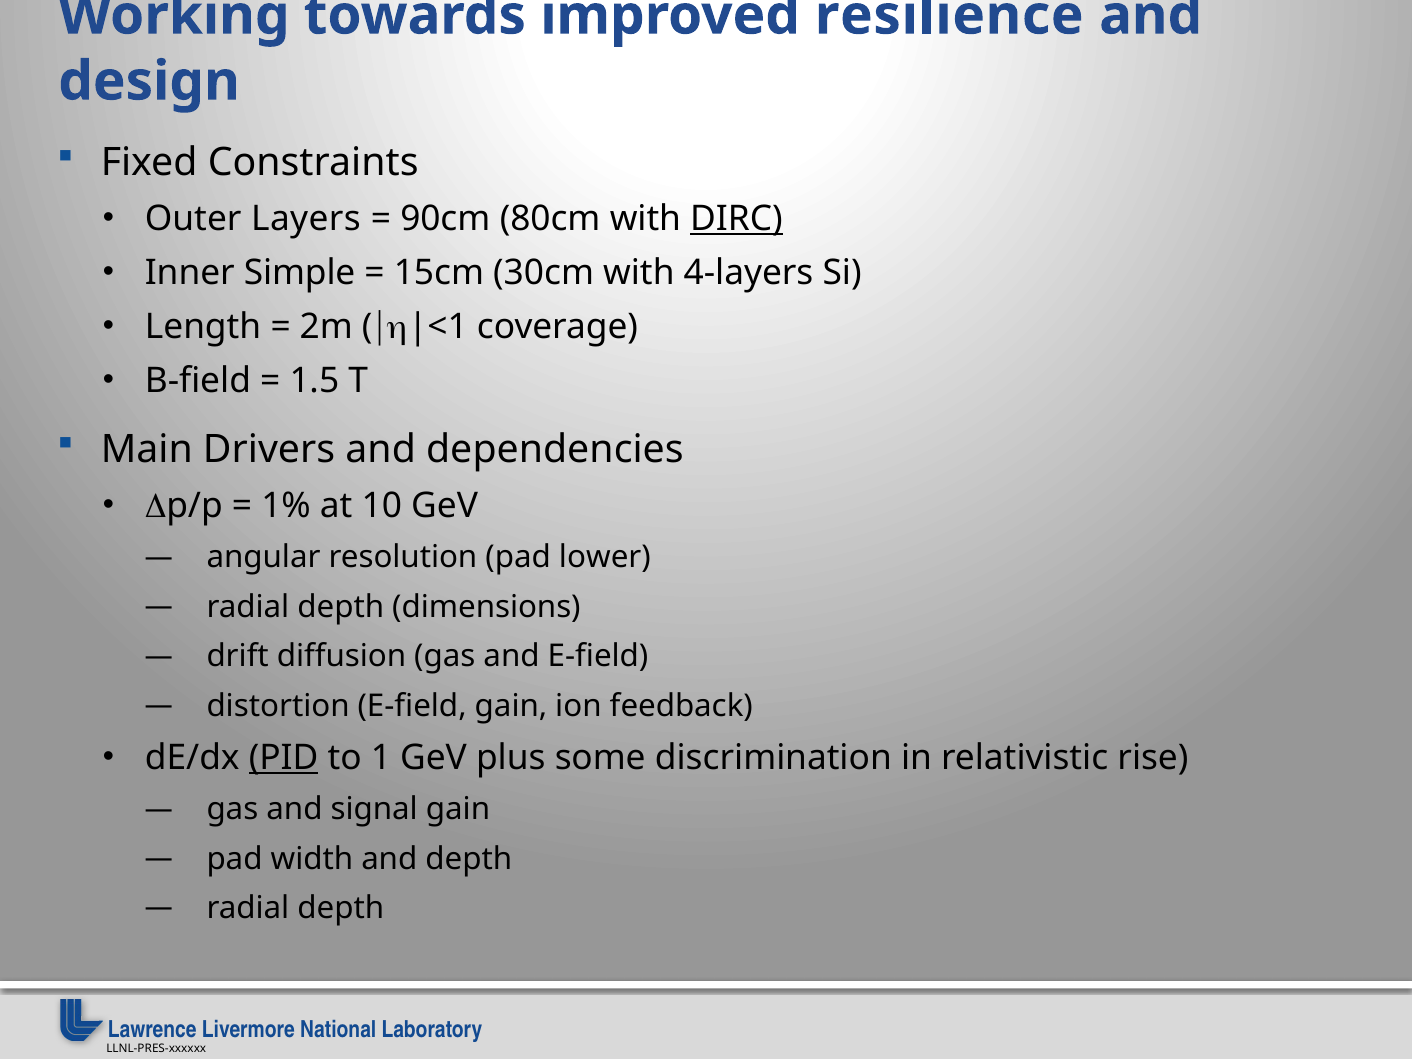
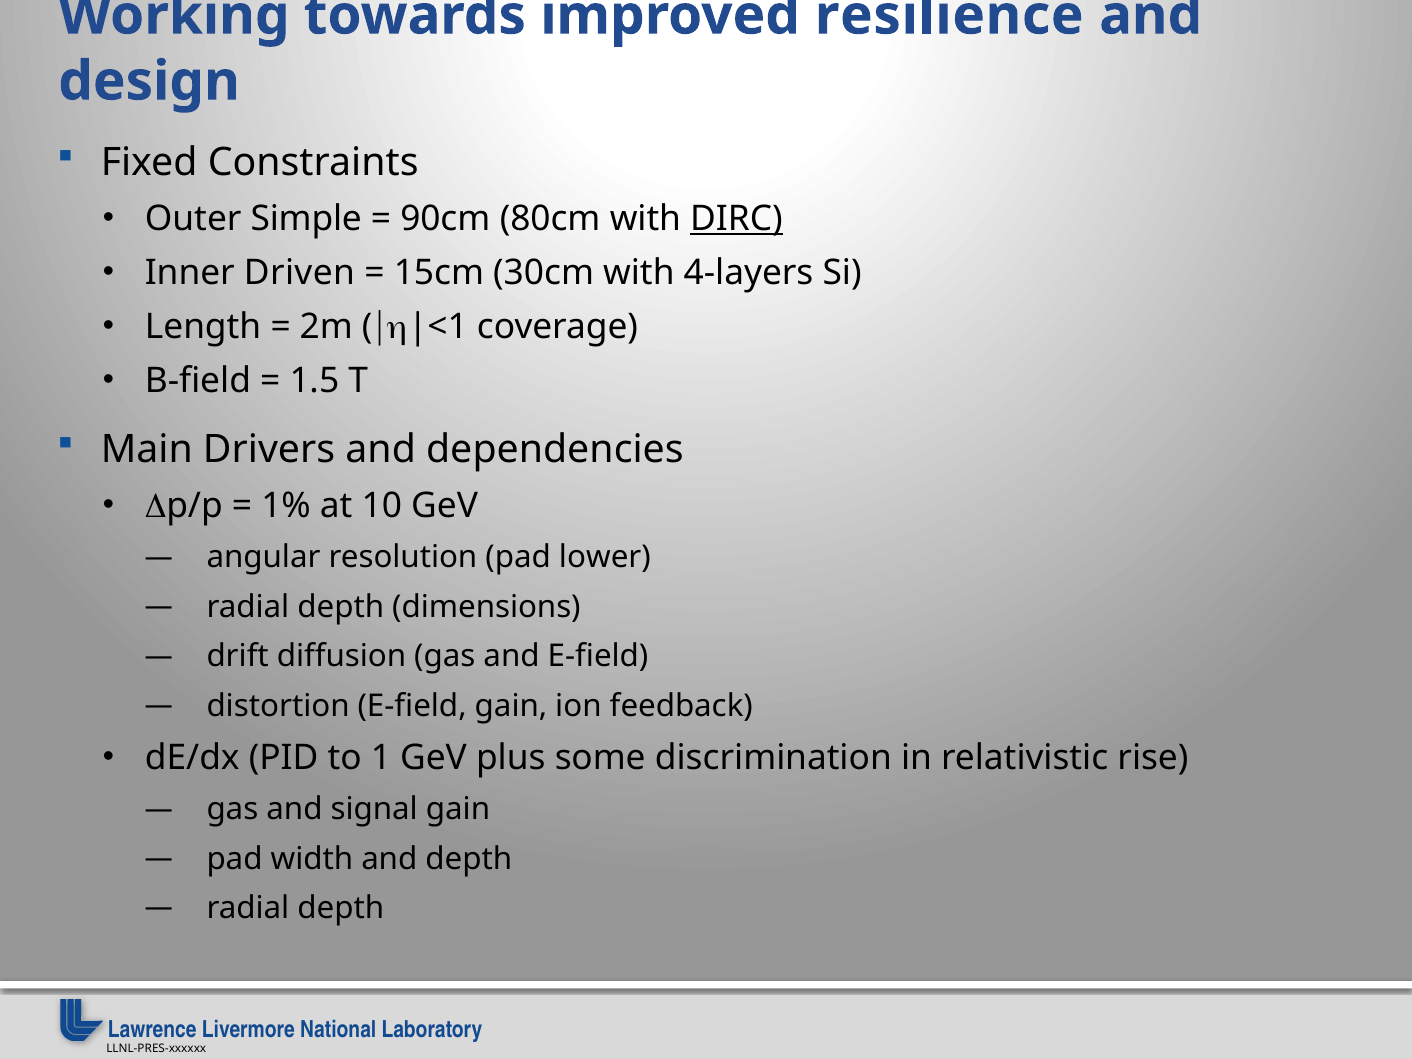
Layers: Layers -> Simple
Simple: Simple -> Driven
PID underline: present -> none
